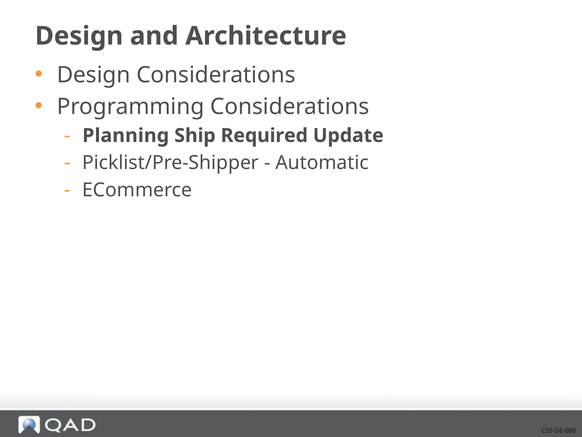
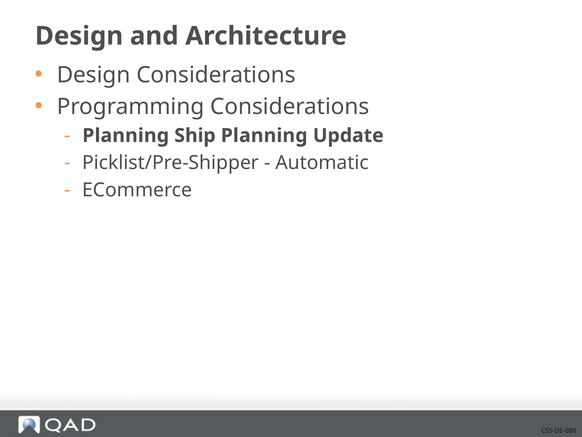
Ship Required: Required -> Planning
